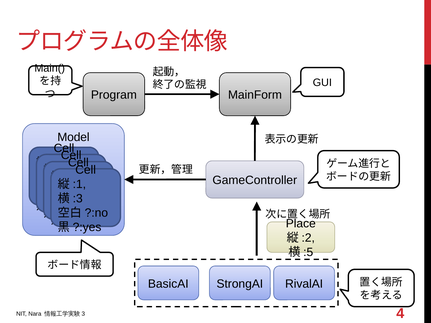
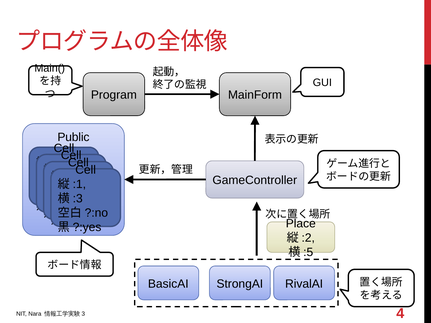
Model: Model -> Public
